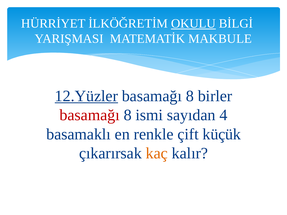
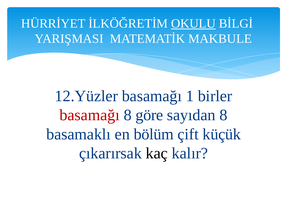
12.Yüzler underline: present -> none
8 at (190, 96): 8 -> 1
ismi: ismi -> göre
sayıdan 4: 4 -> 8
renkle: renkle -> bölüm
kaç colour: orange -> black
